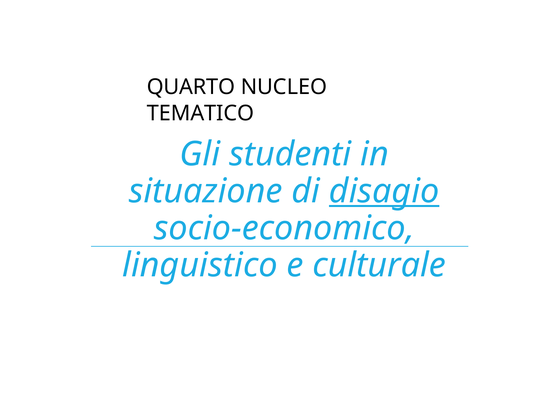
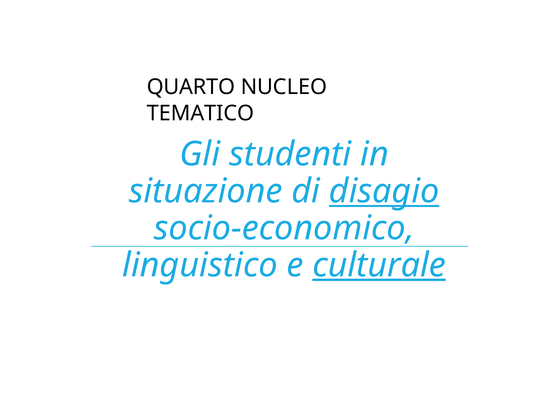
culturale underline: none -> present
